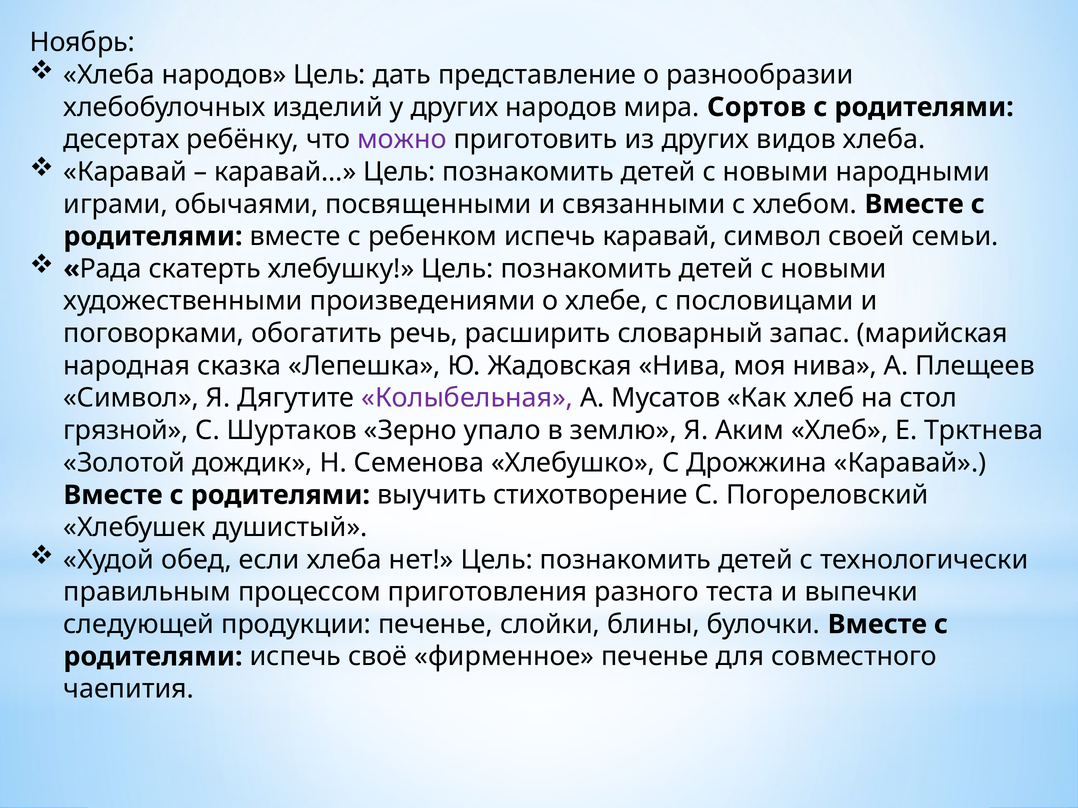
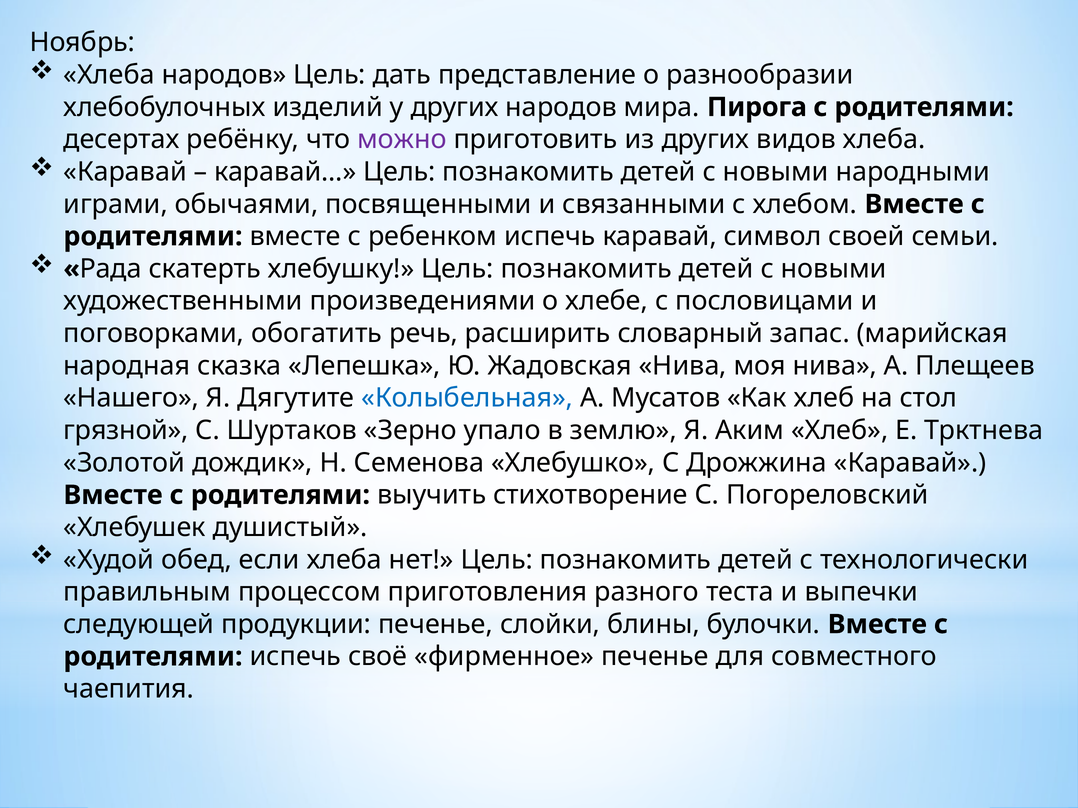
Сортов: Сортов -> Пирога
Символ at (131, 398): Символ -> Нашего
Колыбельная colour: purple -> blue
